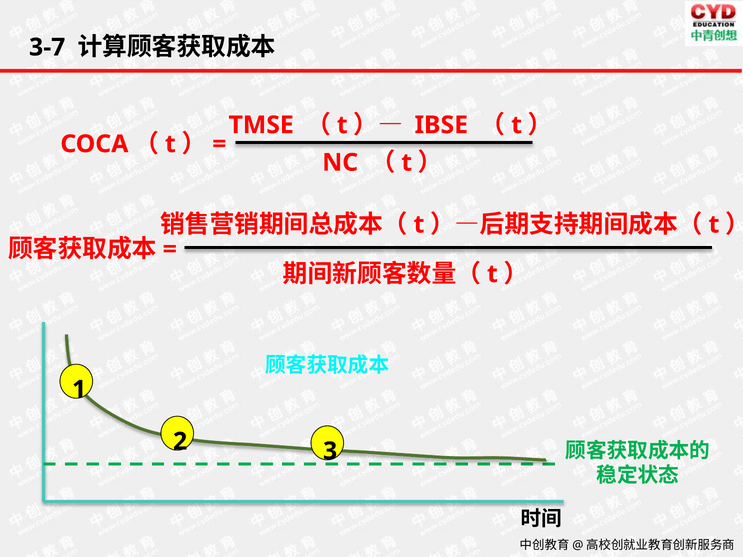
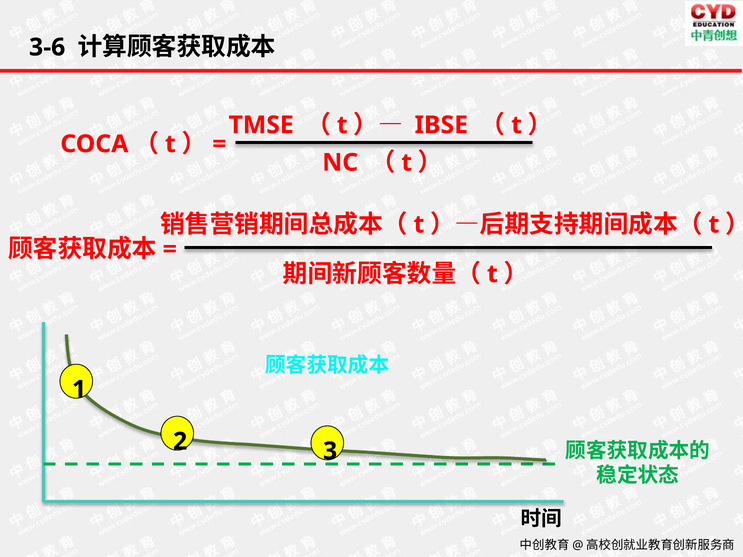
3-7: 3-7 -> 3-6
